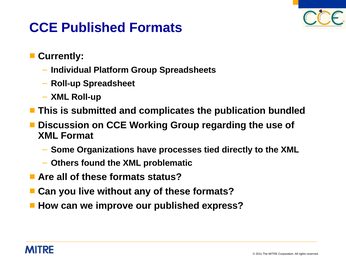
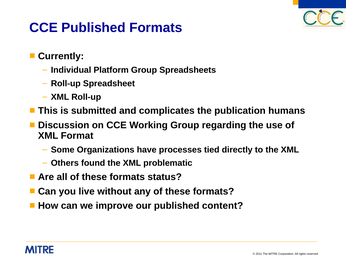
bundled: bundled -> humans
express: express -> content
